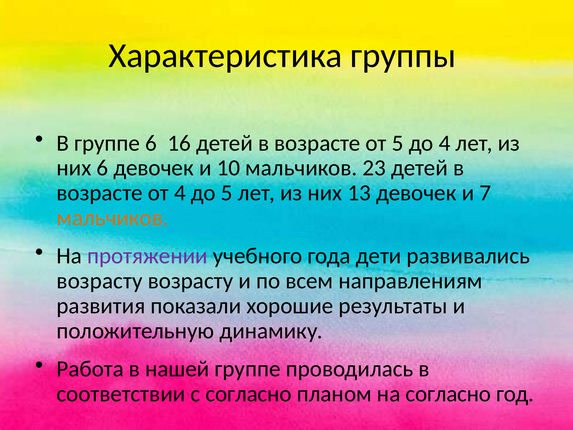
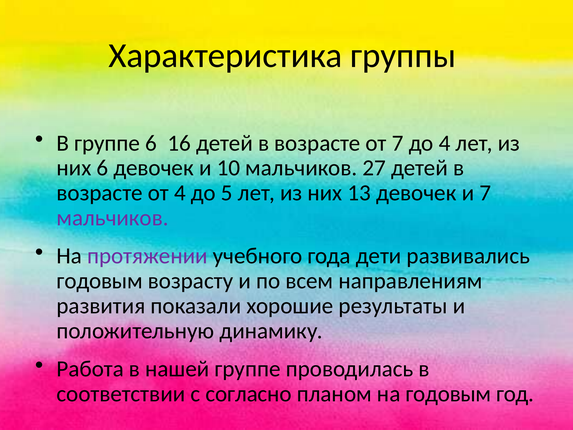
от 5: 5 -> 7
23: 23 -> 27
мальчиков at (113, 218) colour: orange -> purple
возрасту at (100, 281): возрасту -> годовым
на согласно: согласно -> годовым
